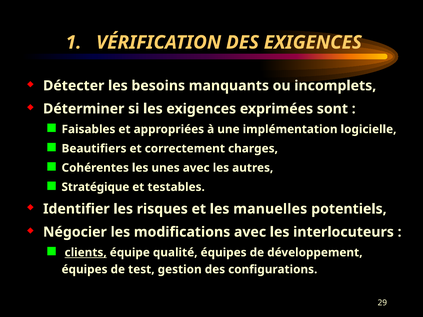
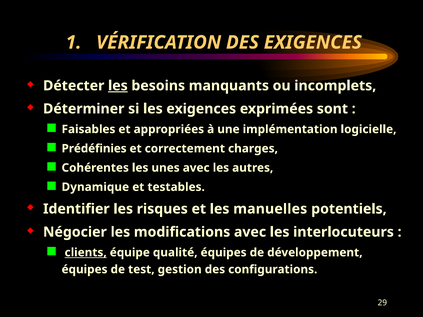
les at (118, 86) underline: none -> present
Beautifiers: Beautifiers -> Prédéfinies
Stratégique: Stratégique -> Dynamique
